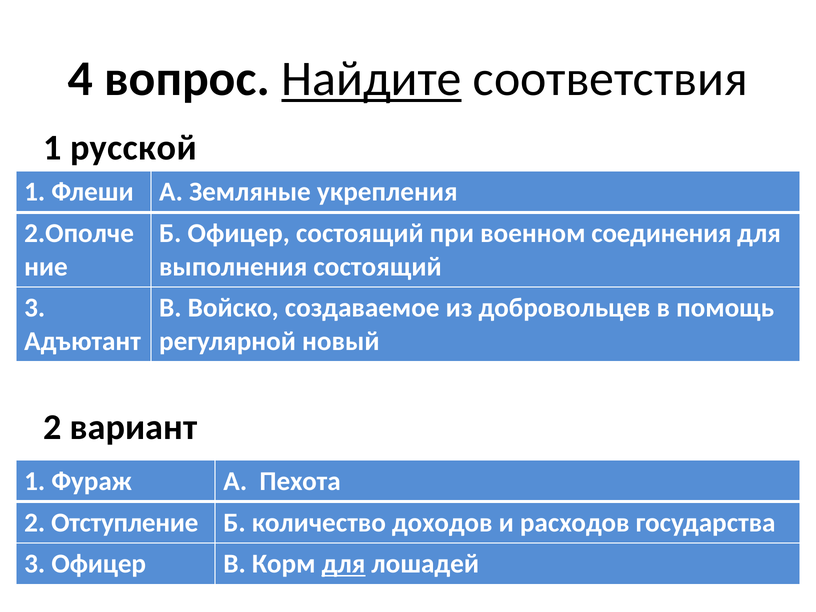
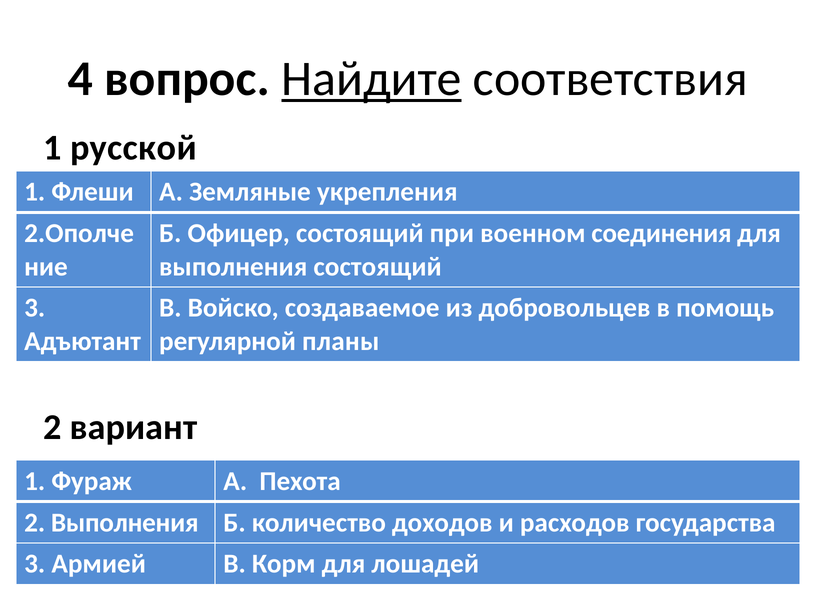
новый: новый -> планы
2 Отступление: Отступление -> Выполнения
3 Офицер: Офицер -> Армией
для at (344, 564) underline: present -> none
